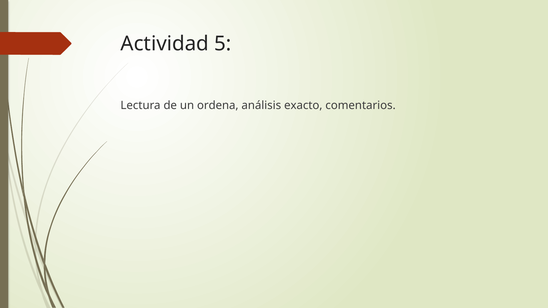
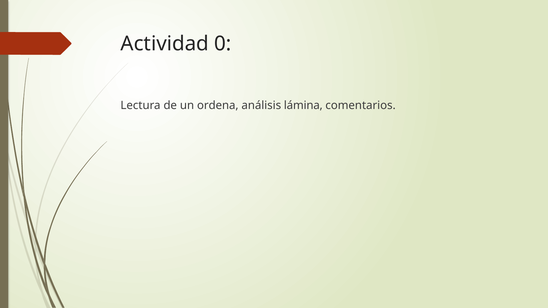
5: 5 -> 0
exacto: exacto -> lámina
